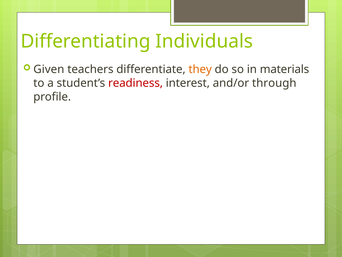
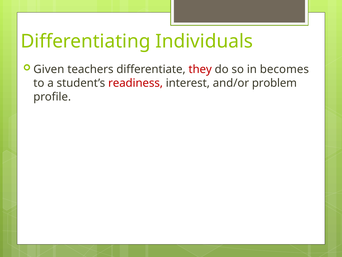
they colour: orange -> red
materials: materials -> becomes
through: through -> problem
